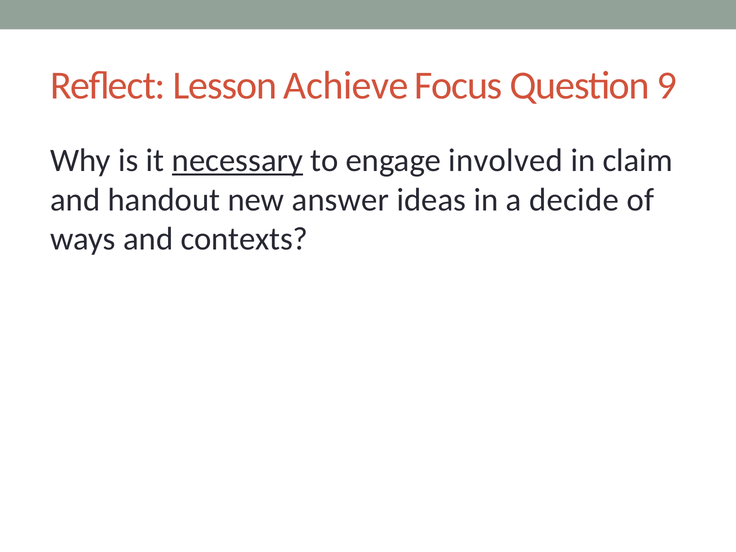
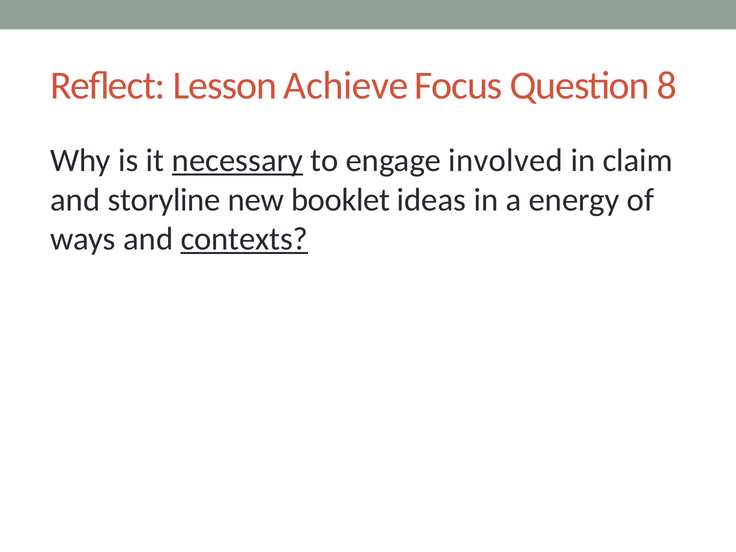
9: 9 -> 8
handout: handout -> storyline
answer: answer -> booklet
decide: decide -> energy
contexts underline: none -> present
